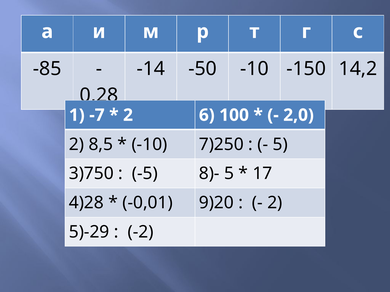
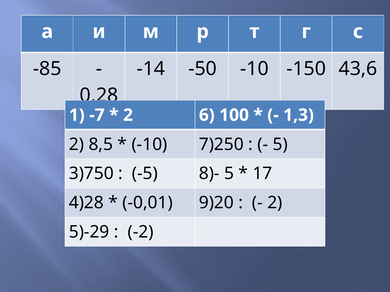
14,2: 14,2 -> 43,6
2,0: 2,0 -> 1,3
